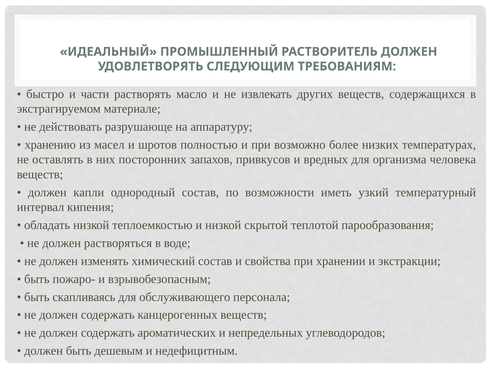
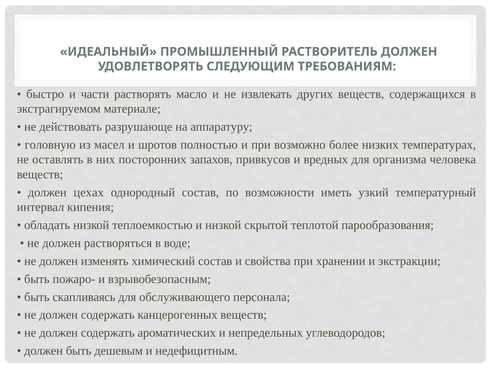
хранению: хранению -> головную
капли: капли -> цехах
